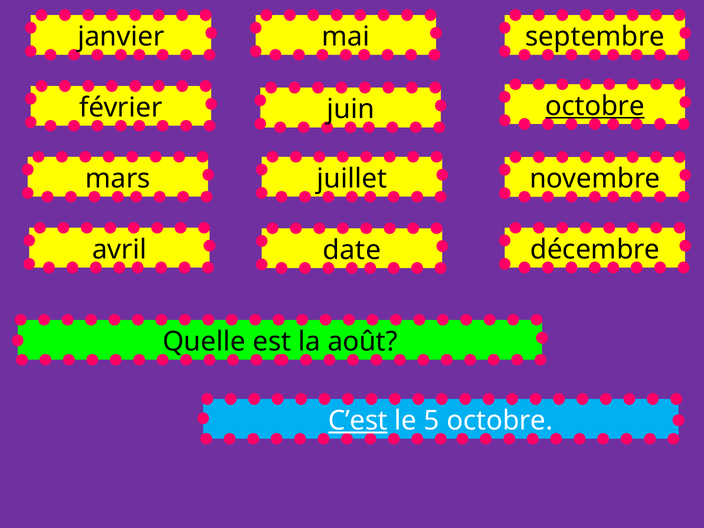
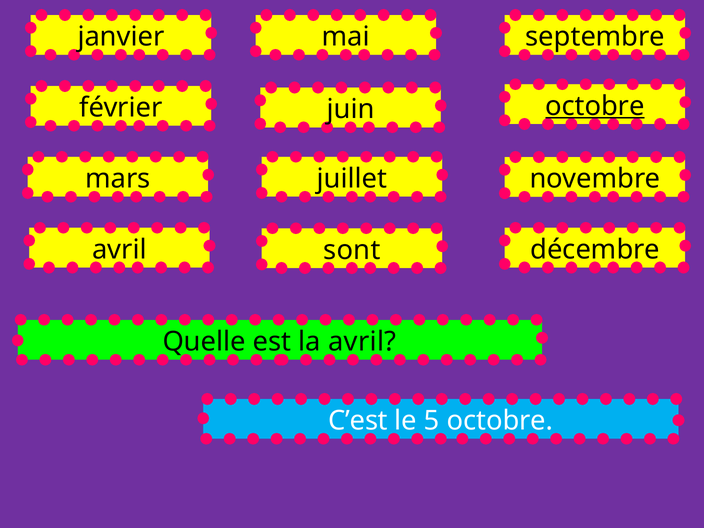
date: date -> sont
la août: août -> avril
C’est underline: present -> none
